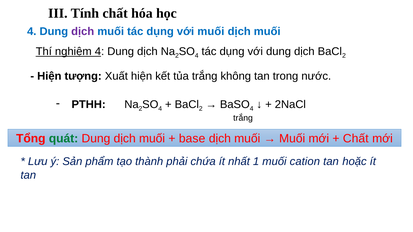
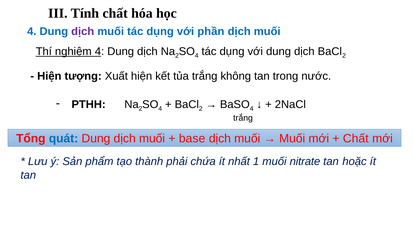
với muối: muối -> phần
quát colour: green -> blue
cation: cation -> nitrate
